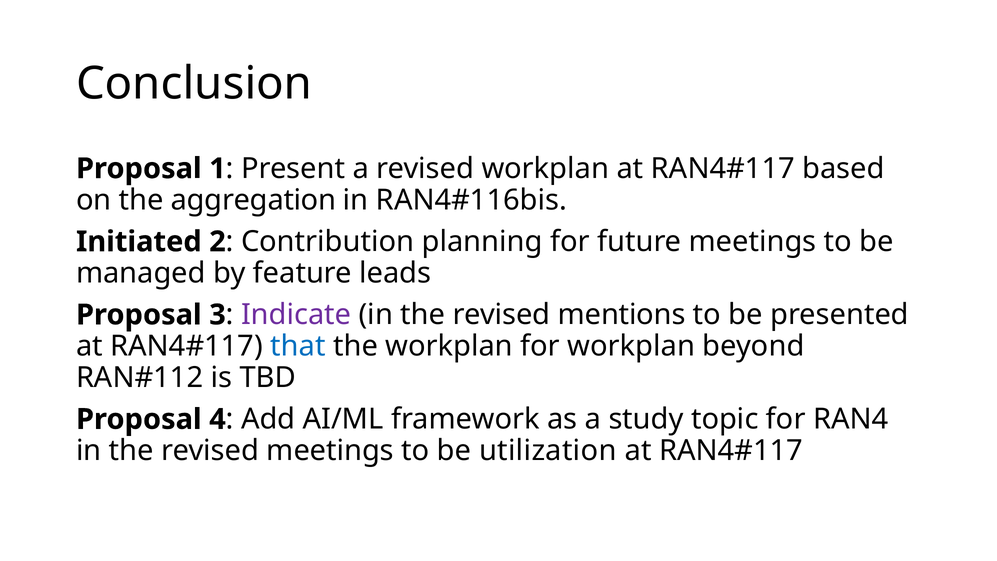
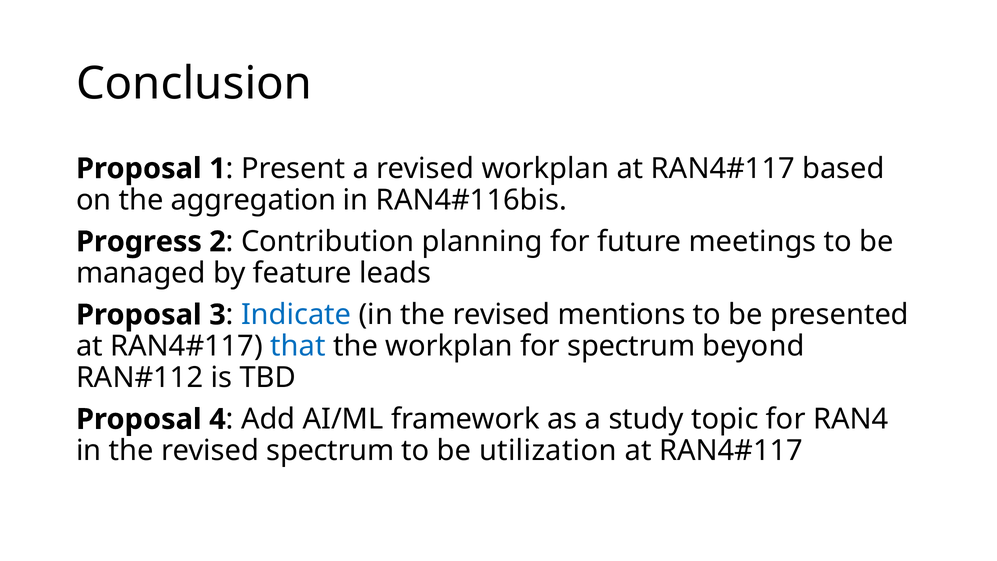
Initiated: Initiated -> Progress
Indicate colour: purple -> blue
for workplan: workplan -> spectrum
revised meetings: meetings -> spectrum
